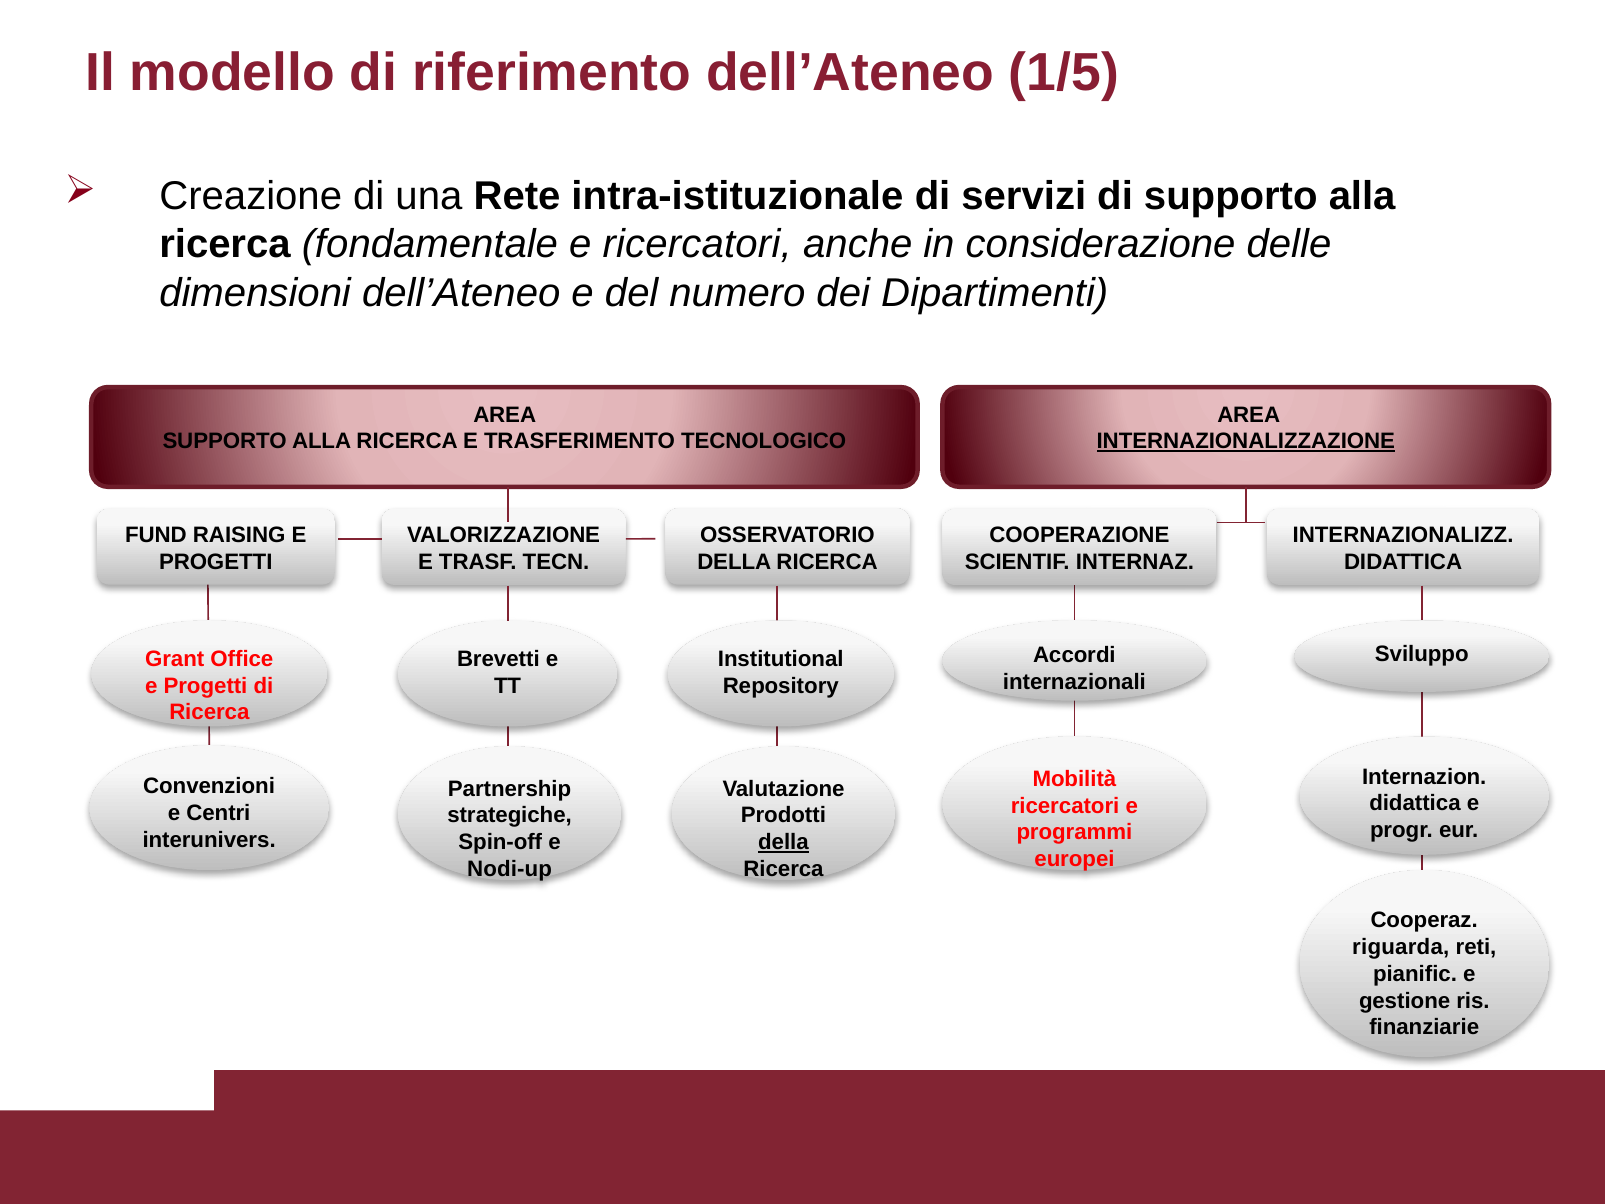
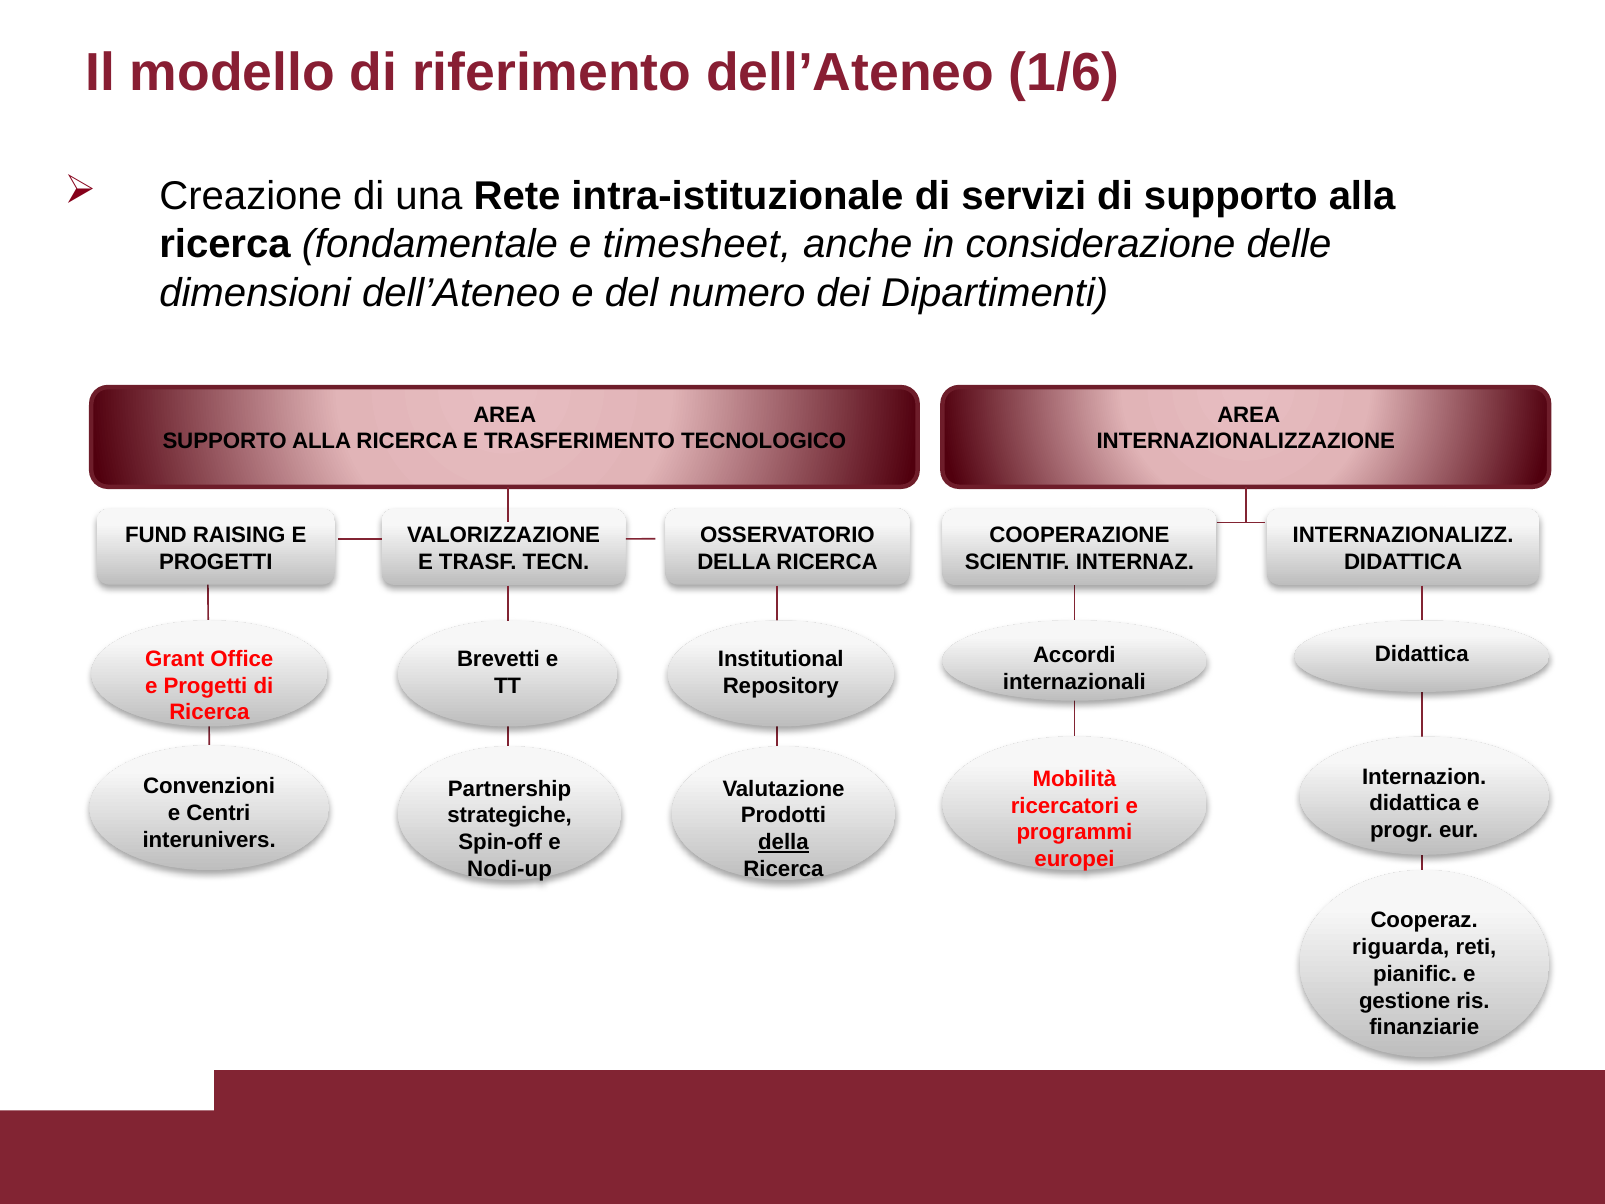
1/5: 1/5 -> 1/6
e ricercatori: ricercatori -> timesheet
INTERNAZIONALIZZAZIONE underline: present -> none
Sviluppo at (1422, 654): Sviluppo -> Didattica
